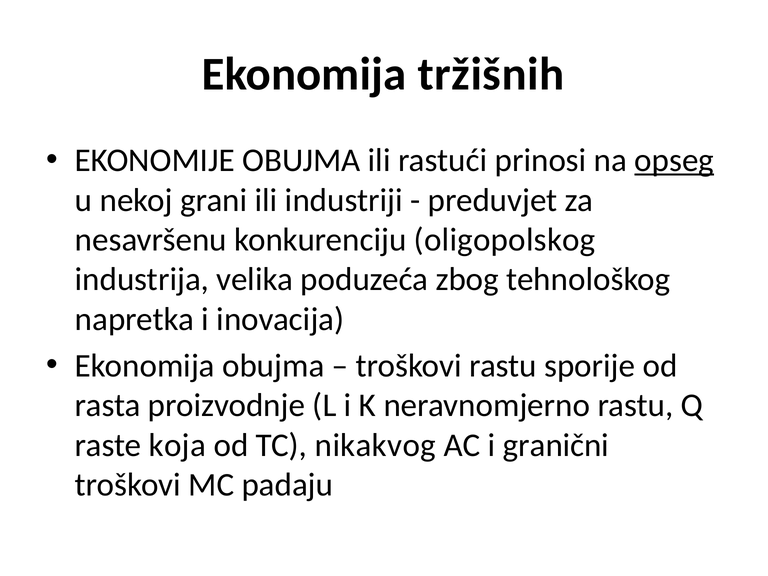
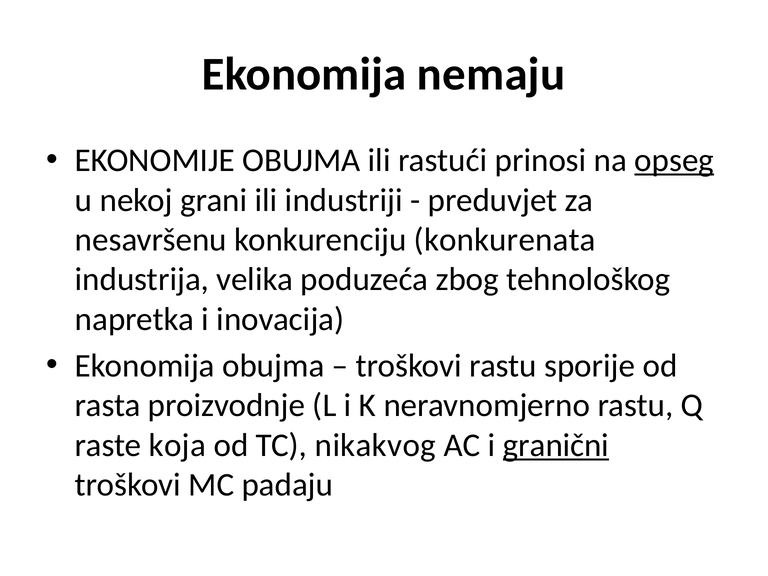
tržišnih: tržišnih -> nemaju
oligopolskog: oligopolskog -> konkurenata
granični underline: none -> present
